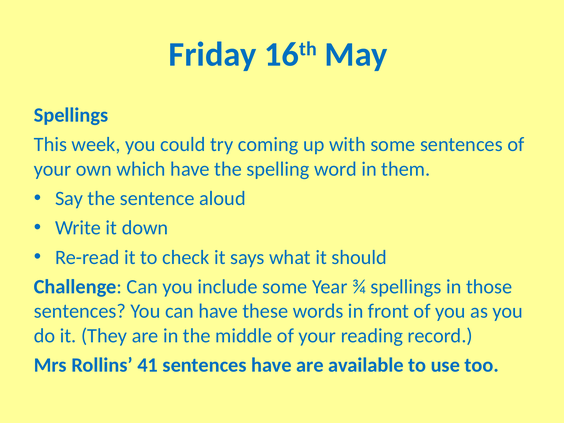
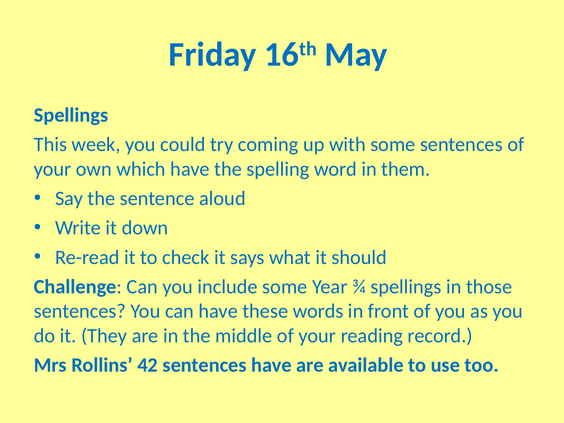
41: 41 -> 42
